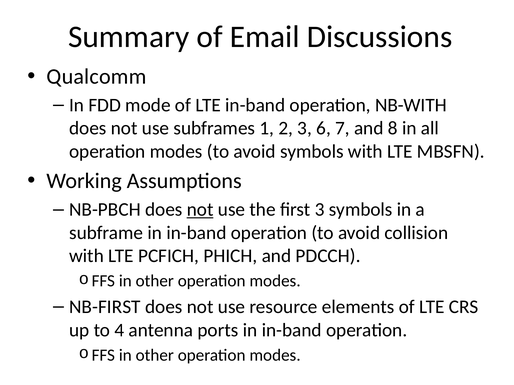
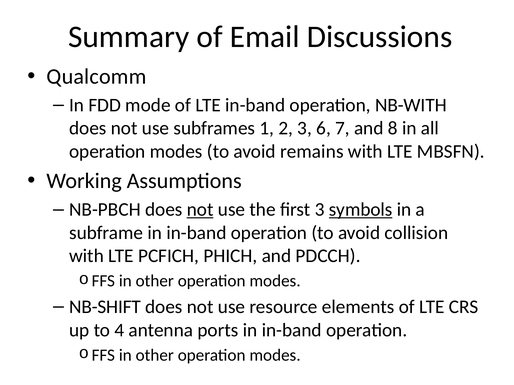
avoid symbols: symbols -> remains
symbols at (361, 210) underline: none -> present
NB-FIRST: NB-FIRST -> NB-SHIFT
